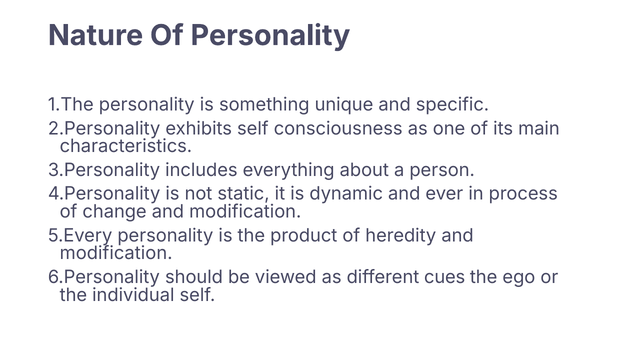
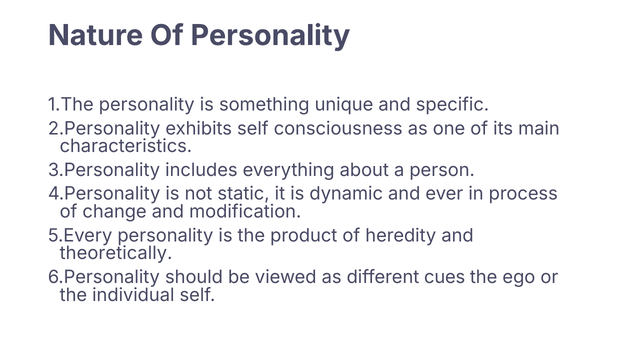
modification at (116, 253): modification -> theoretically
